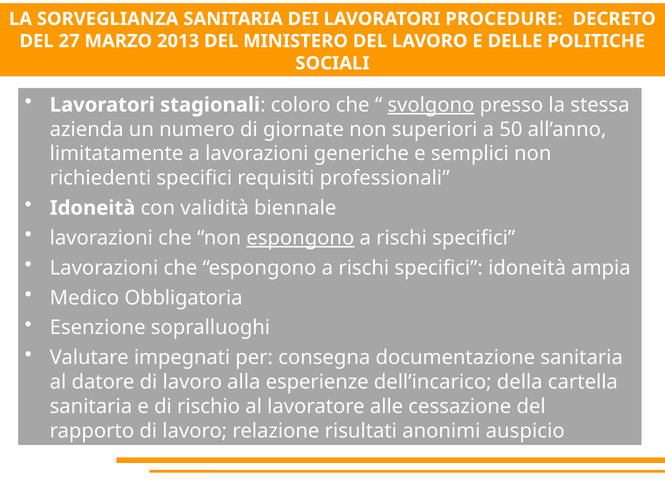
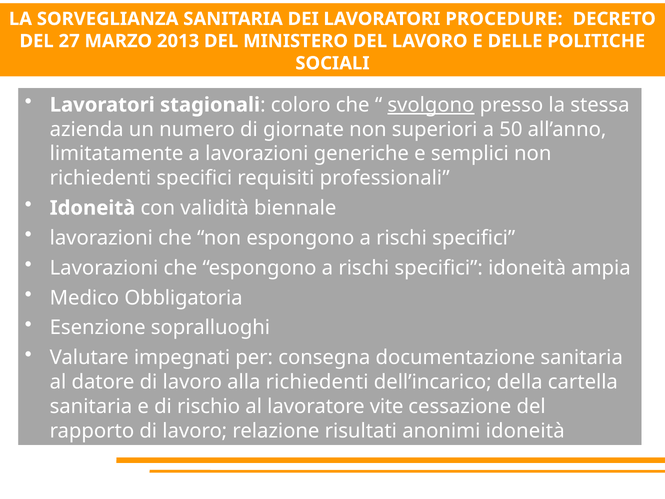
espongono at (300, 238) underline: present -> none
alla esperienze: esperienze -> richiedenti
alle: alle -> vite
anonimi auspicio: auspicio -> idoneità
